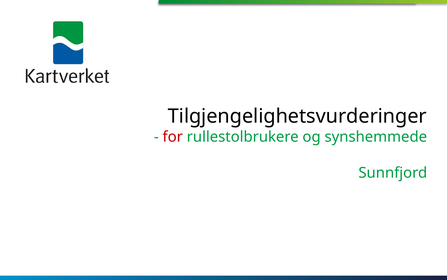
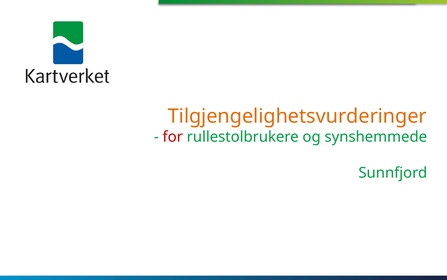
Tilgjengelighetsvurderinger colour: black -> orange
